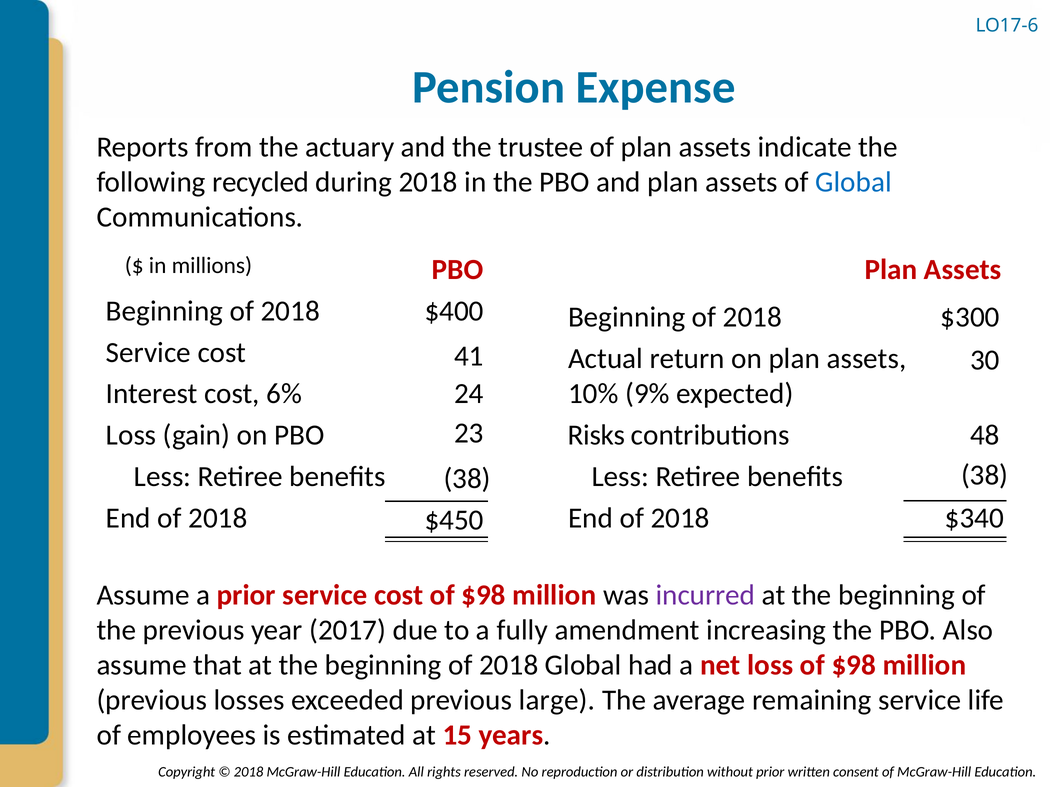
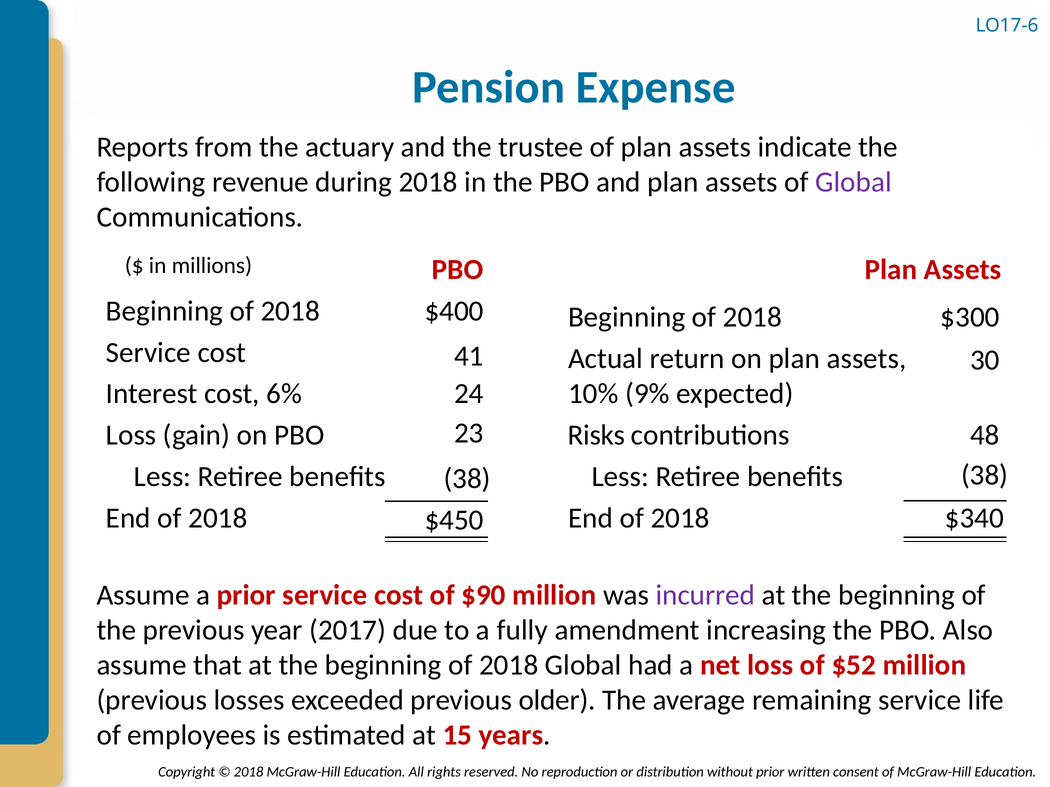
recycled: recycled -> revenue
Global at (853, 182) colour: blue -> purple
cost of $98: $98 -> $90
loss of $98: $98 -> $52
large: large -> older
